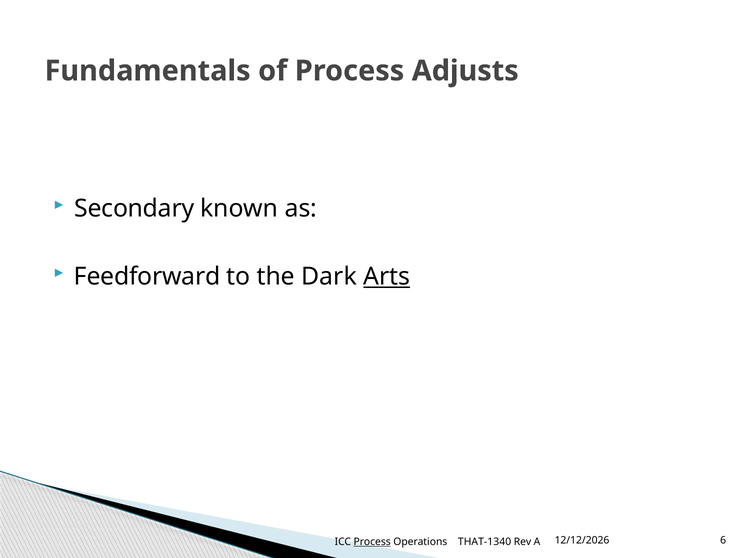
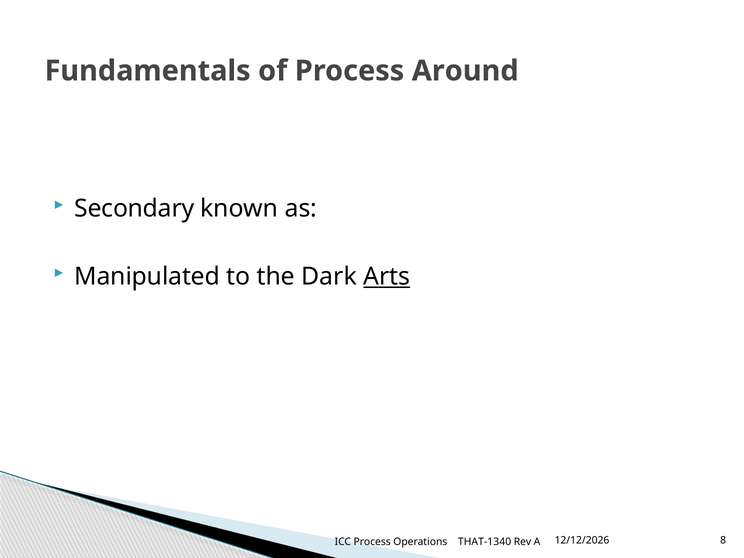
Adjusts: Adjusts -> Around
Feedforward: Feedforward -> Manipulated
6: 6 -> 8
Process at (372, 542) underline: present -> none
